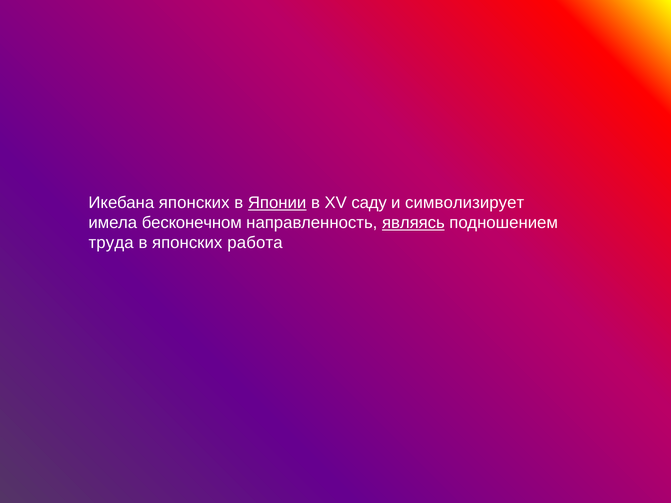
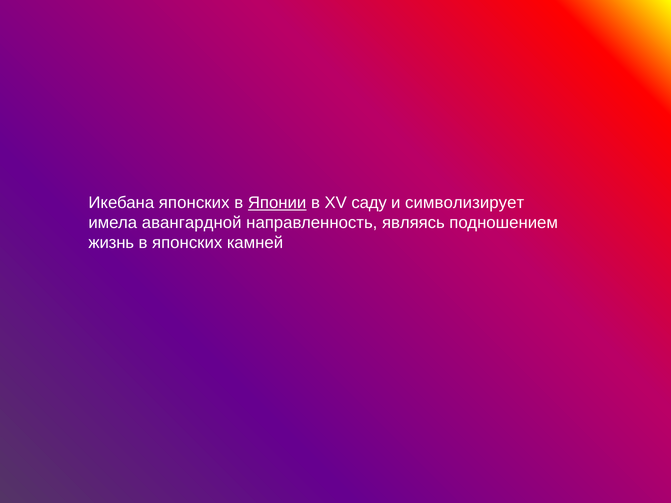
бесконечном: бесконечном -> авангардной
являясь underline: present -> none
труда: труда -> жизнь
работа: работа -> камней
